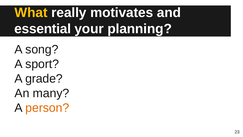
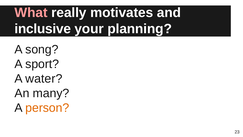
What colour: yellow -> pink
essential: essential -> inclusive
grade: grade -> water
